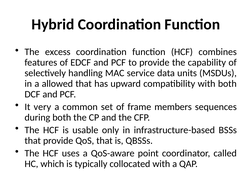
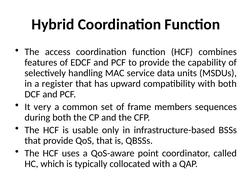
excess: excess -> access
allowed: allowed -> register
